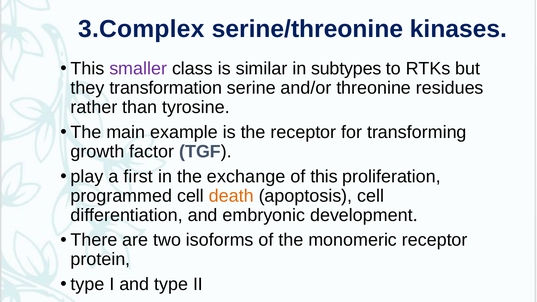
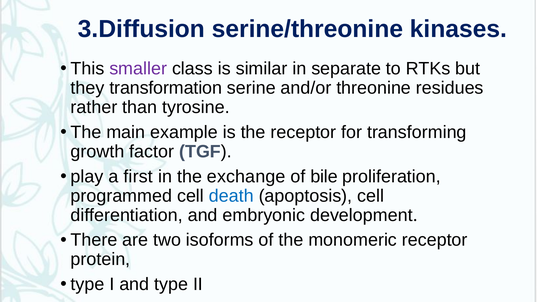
3.Complex: 3.Complex -> 3.Diffusion
subtypes: subtypes -> separate
of this: this -> bile
death colour: orange -> blue
